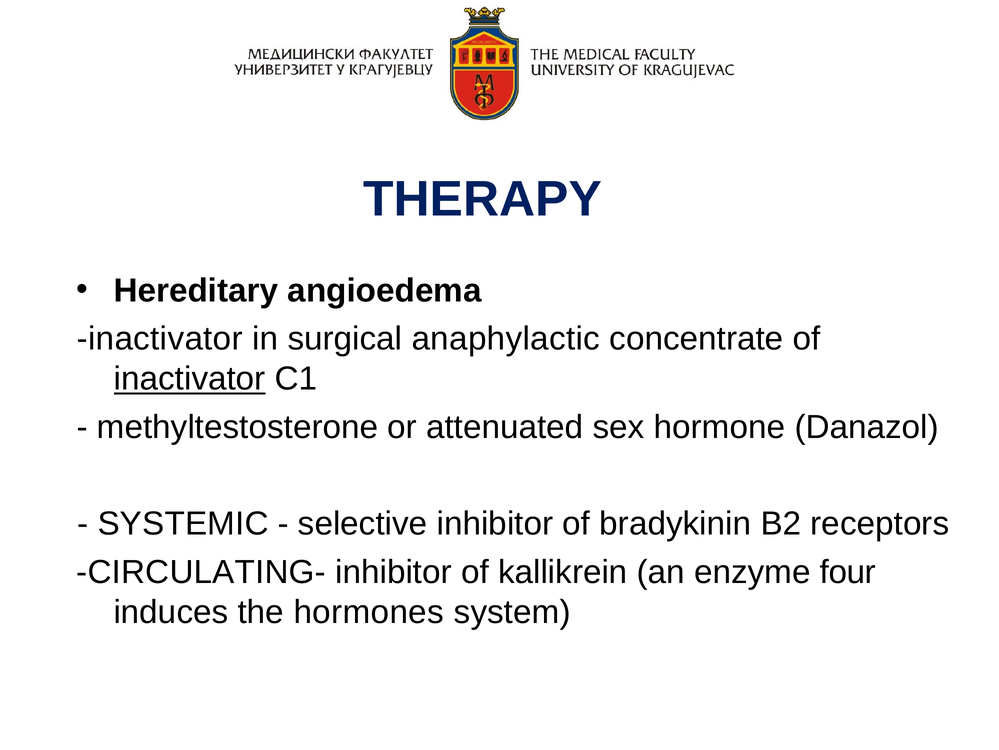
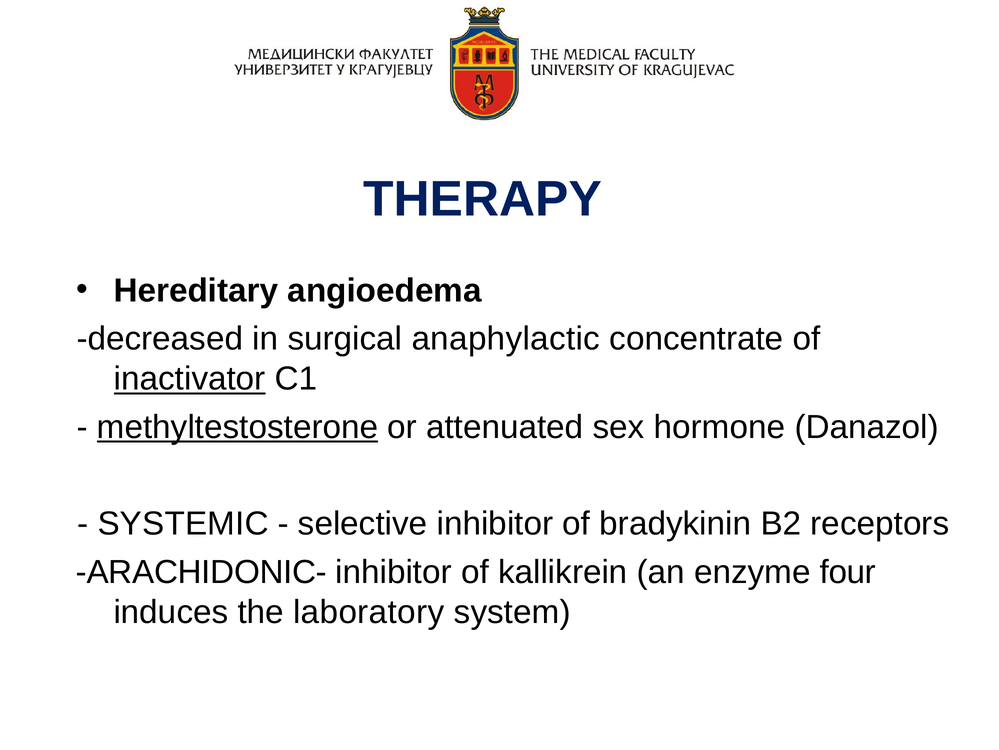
inactivator at (160, 339): inactivator -> decreased
methyltestosterone underline: none -> present
CIRCULATING-: CIRCULATING- -> ARACHIDONIC-
hormones: hormones -> laboratory
